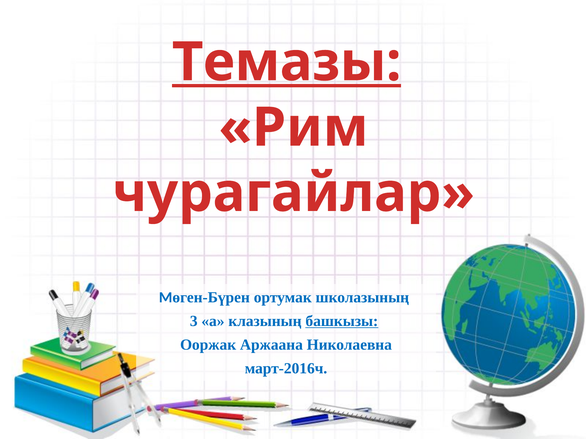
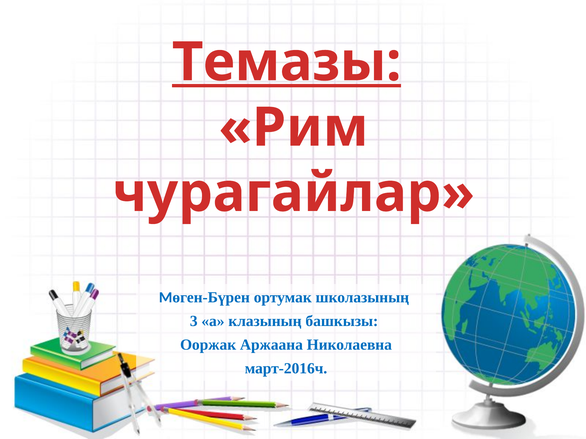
башкызы underline: present -> none
